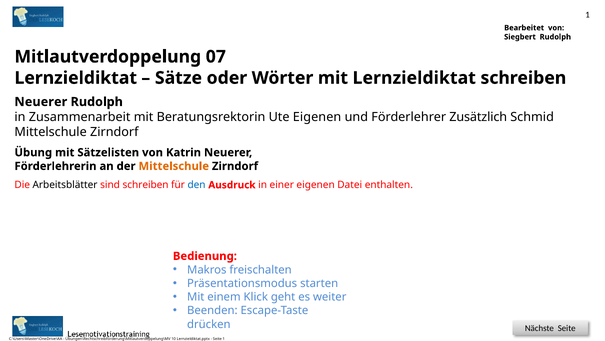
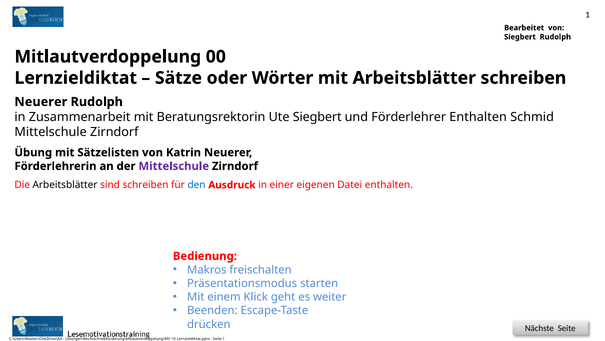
07: 07 -> 00
mit Lernzieldiktat: Lernzieldiktat -> Arbeitsblätter
Eigenen at (317, 117): Eigenen -> Siegbert
Förderlehrer Zusätzlich: Zusätzlich -> Enthalten
Mittelschule at (174, 166) colour: orange -> purple
